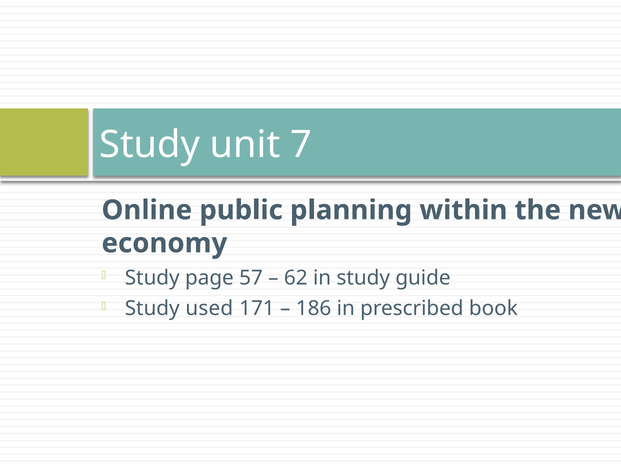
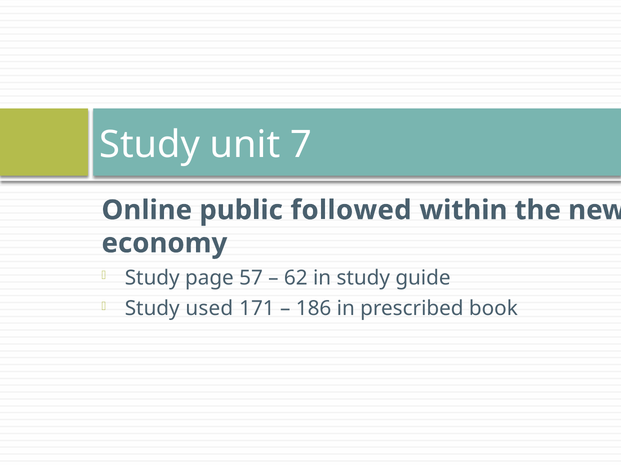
planning: planning -> followed
